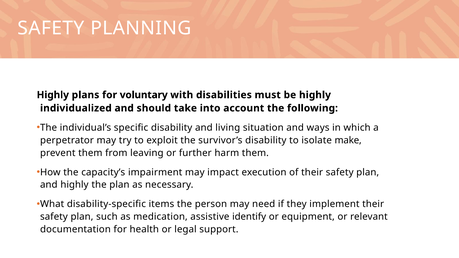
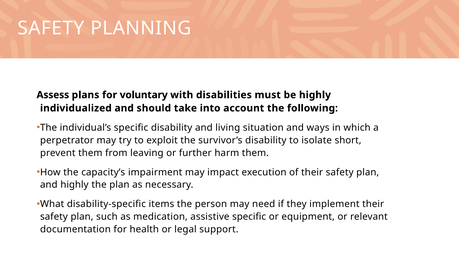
Highly at (53, 95): Highly -> Assess
make: make -> short
assistive identify: identify -> specific
